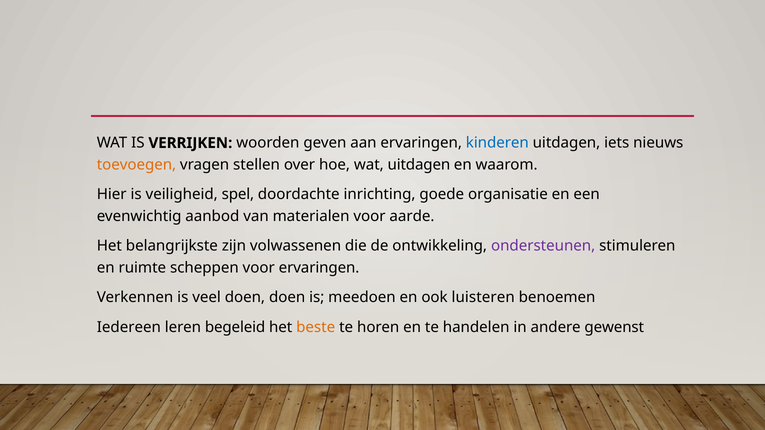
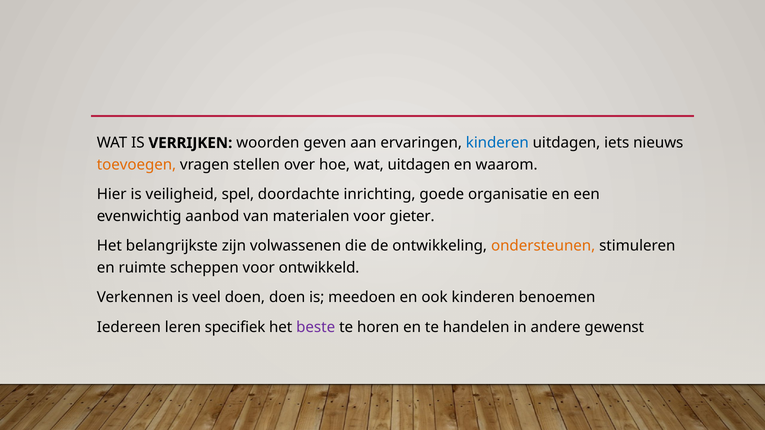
aarde: aarde -> gieter
ondersteunen colour: purple -> orange
voor ervaringen: ervaringen -> ontwikkeld
ook luisteren: luisteren -> kinderen
begeleid: begeleid -> specifiek
beste colour: orange -> purple
